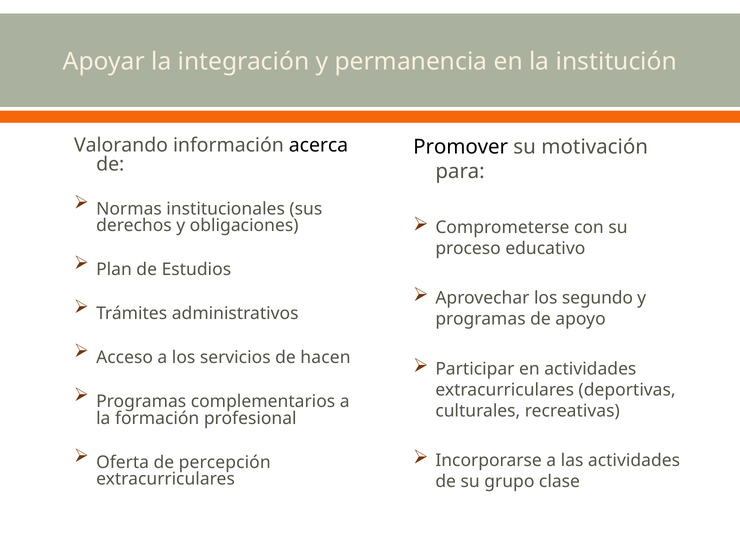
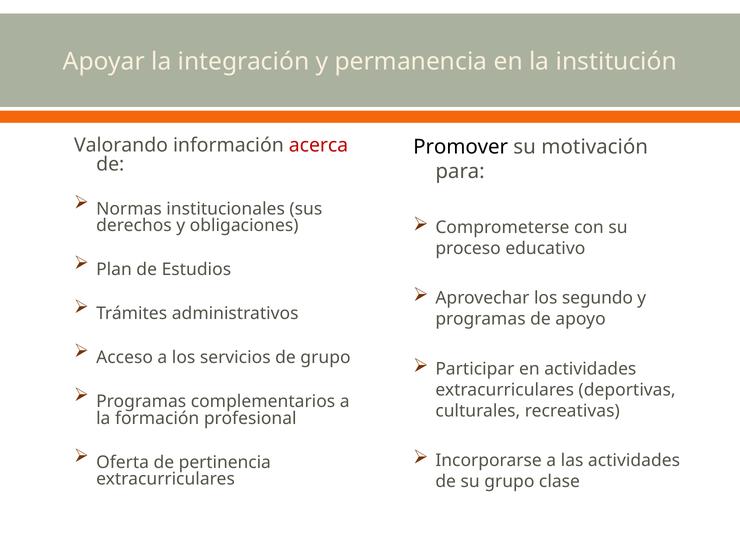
acerca colour: black -> red
de hacen: hacen -> grupo
percepción: percepción -> pertinencia
